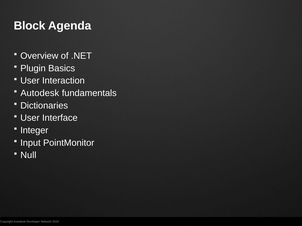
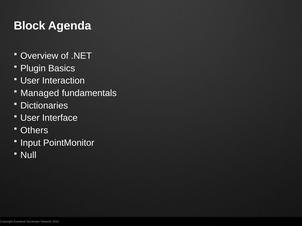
Autodesk at (40, 93): Autodesk -> Managed
Integer: Integer -> Others
